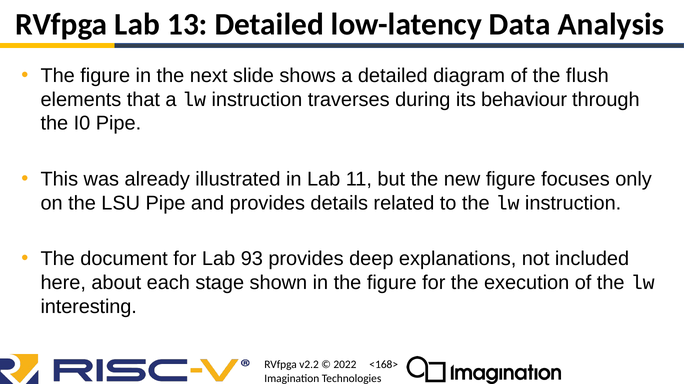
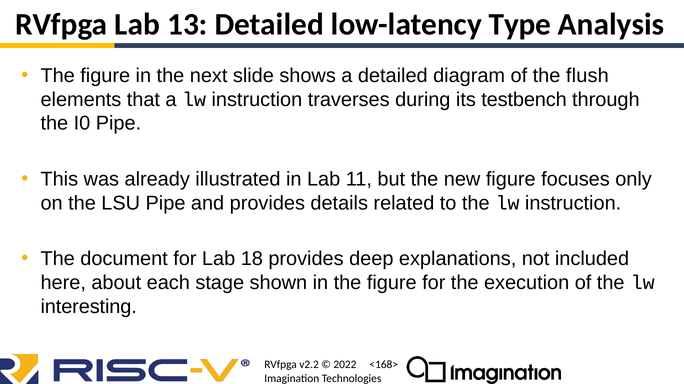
Data: Data -> Type
behaviour: behaviour -> testbench
93: 93 -> 18
